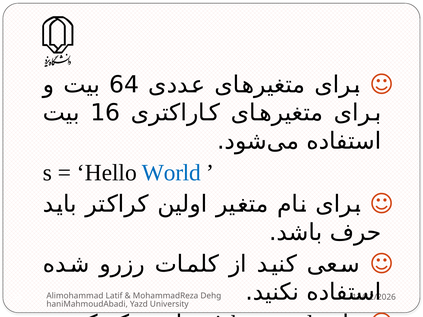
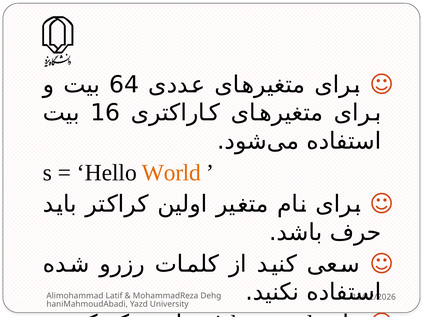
World colour: blue -> orange
